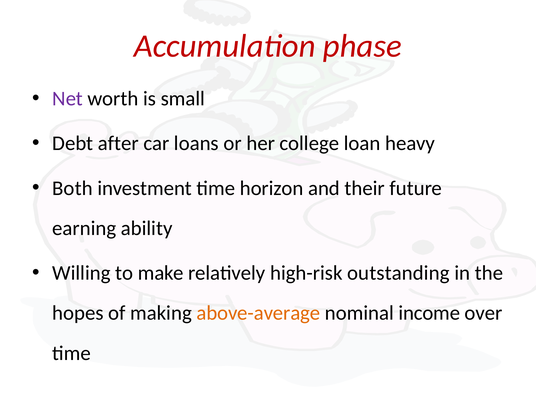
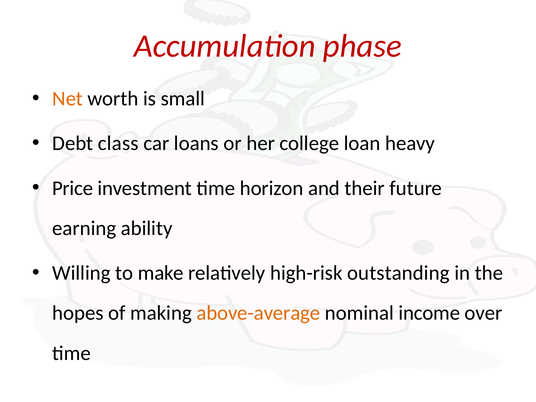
Net colour: purple -> orange
after: after -> class
Both: Both -> Price
